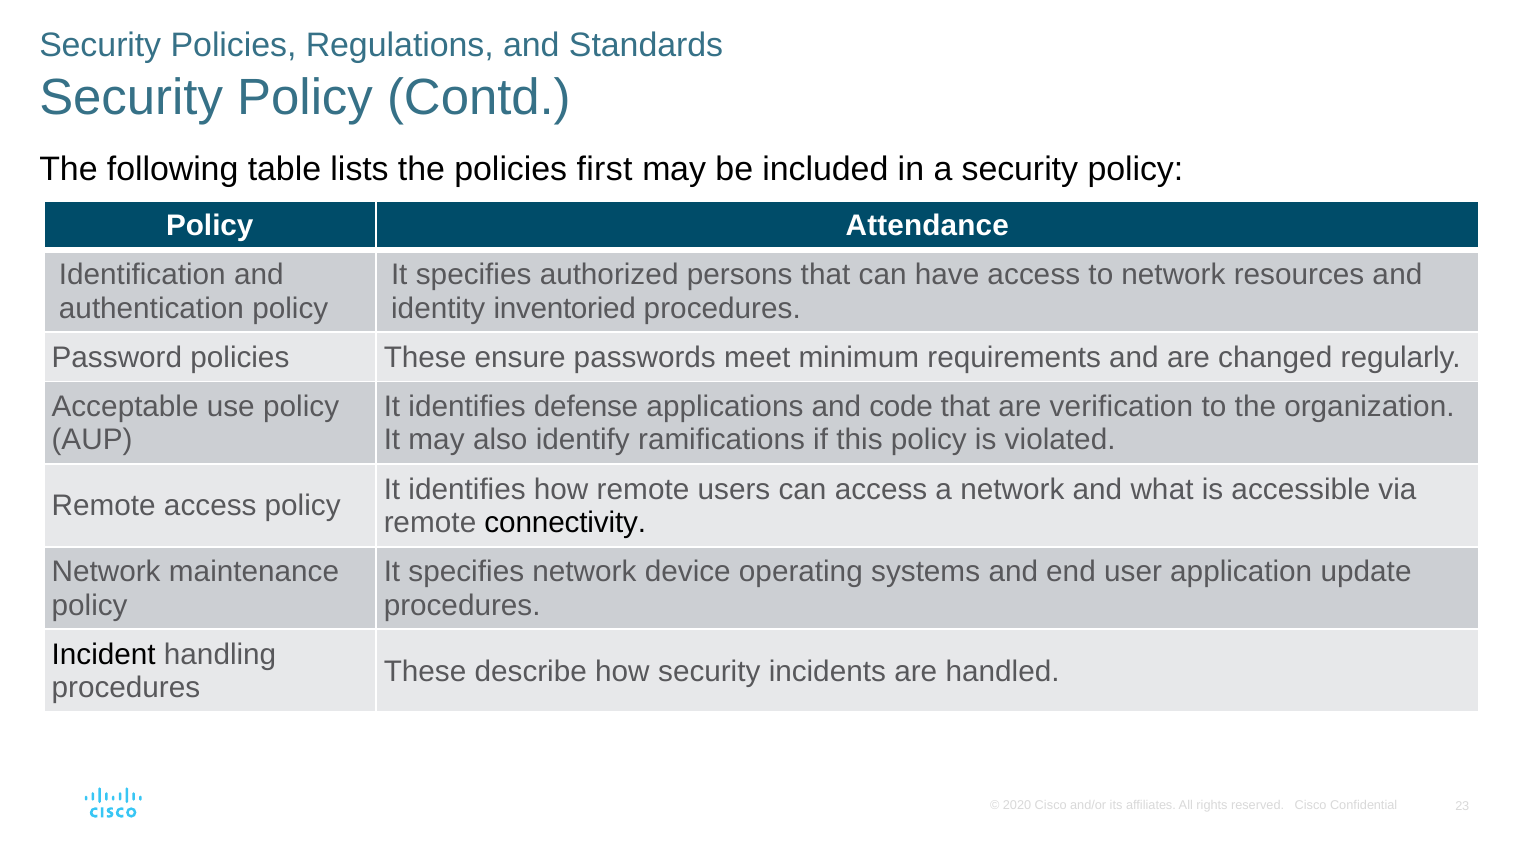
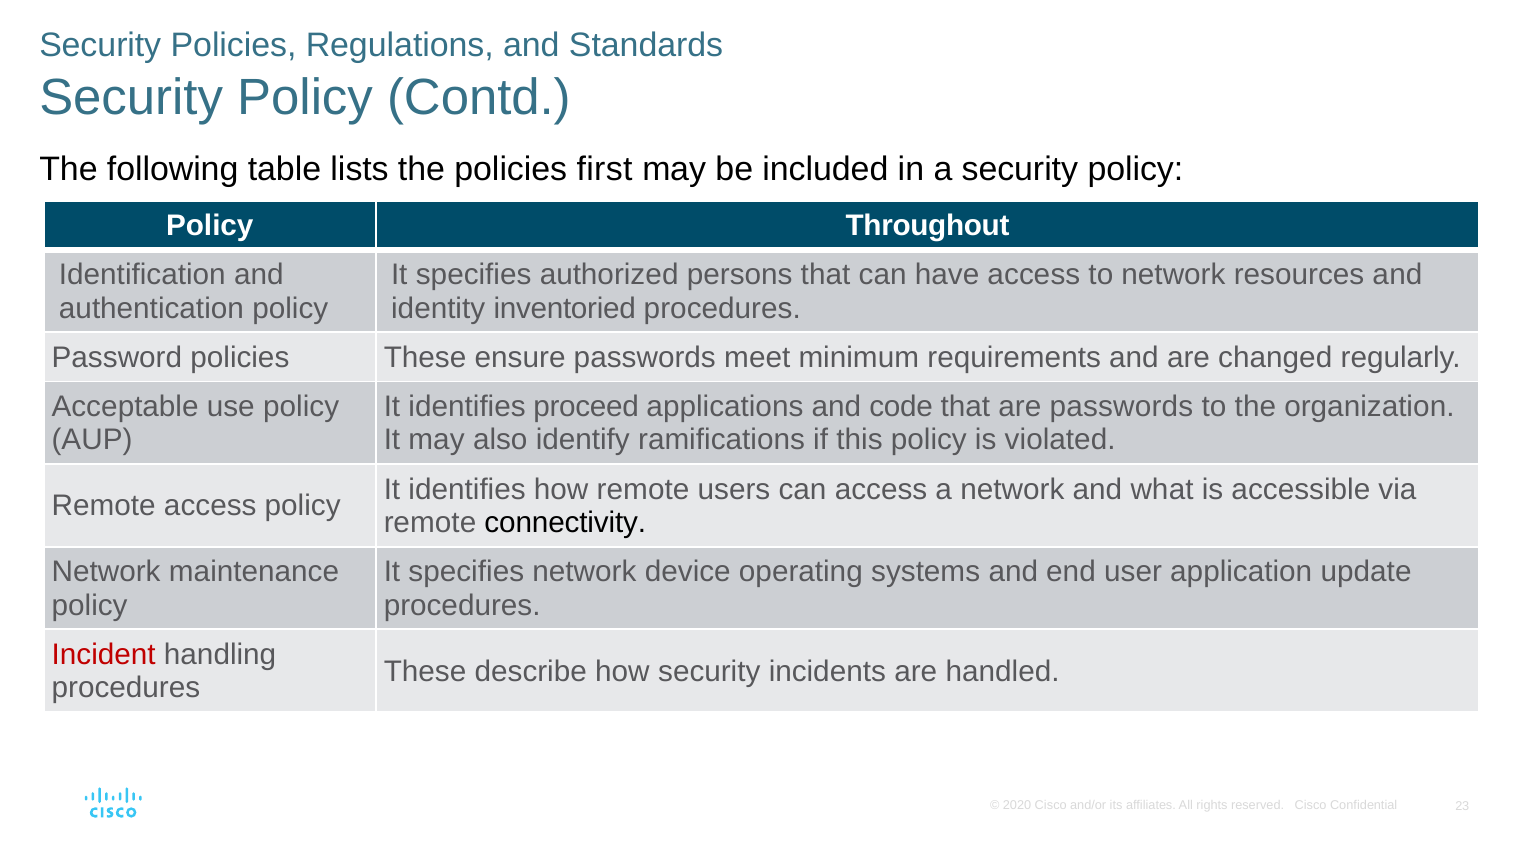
Attendance: Attendance -> Throughout
defense: defense -> proceed
are verification: verification -> passwords
Incident colour: black -> red
